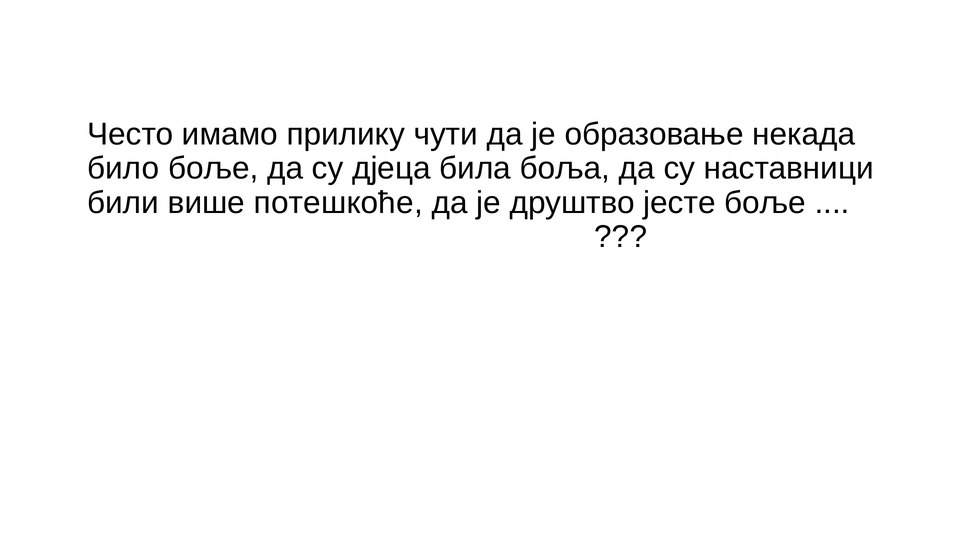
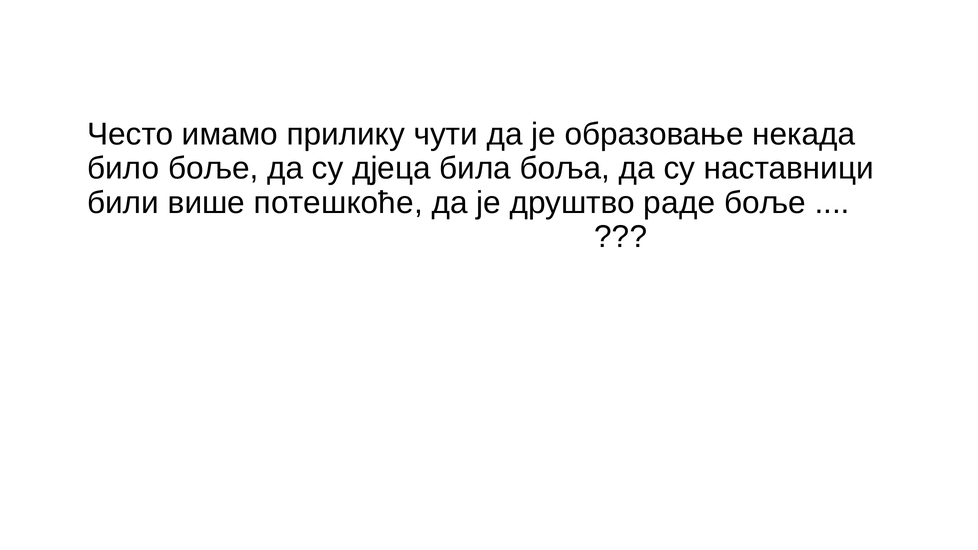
јесте: јесте -> раде
